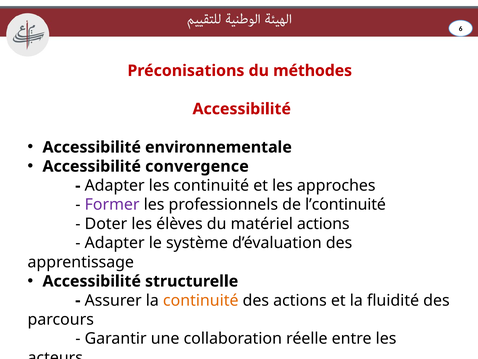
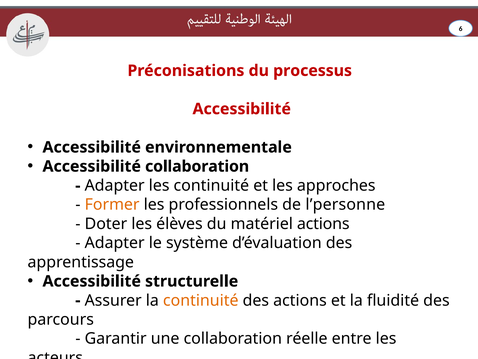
méthodes: méthodes -> processus
Accessibilité convergence: convergence -> collaboration
Former colour: purple -> orange
l’continuité: l’continuité -> l’personne
